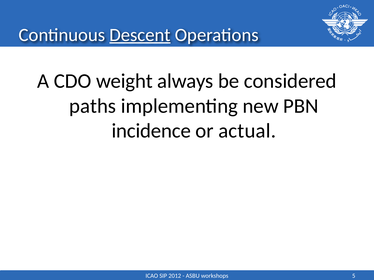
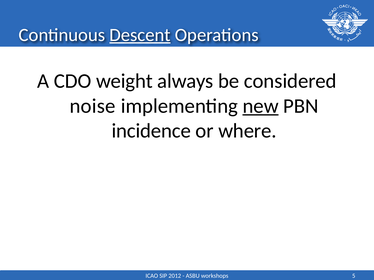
paths: paths -> noise
new underline: none -> present
actual: actual -> where
